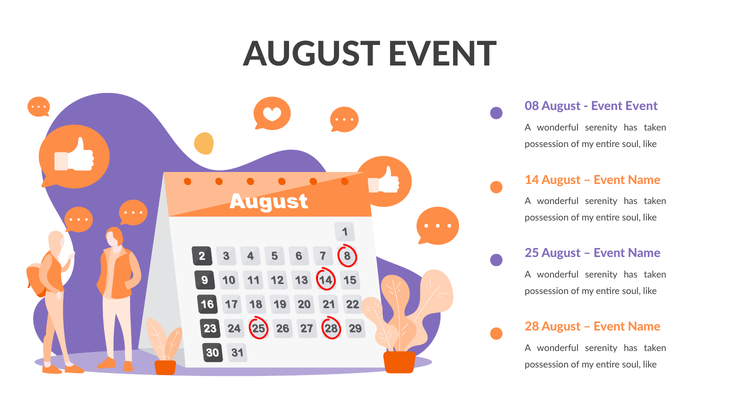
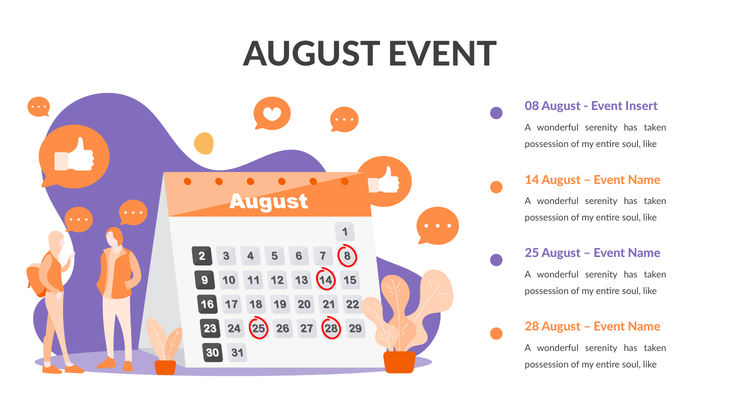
Event Event: Event -> Insert
